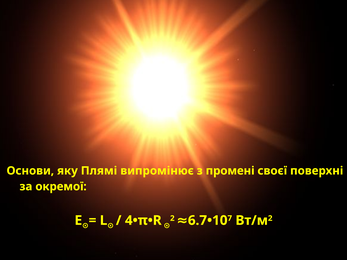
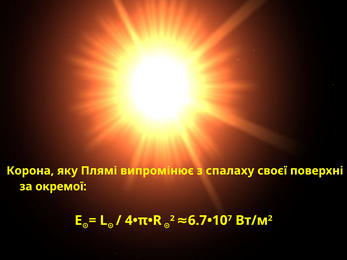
Основи: Основи -> Корона
промені: промені -> спалаху
